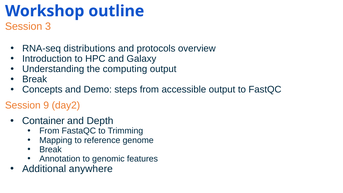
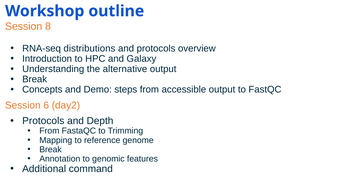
3: 3 -> 8
computing: computing -> alternative
9: 9 -> 6
Container at (43, 121): Container -> Protocols
anywhere: anywhere -> command
